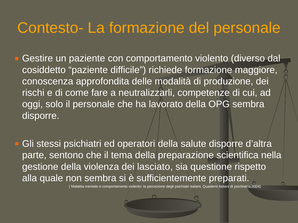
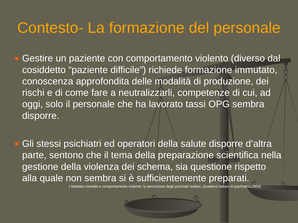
maggiore: maggiore -> immutato
lavorato della: della -> tassi
lasciato: lasciato -> schema
